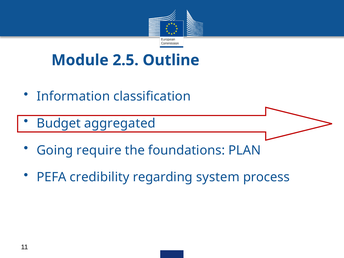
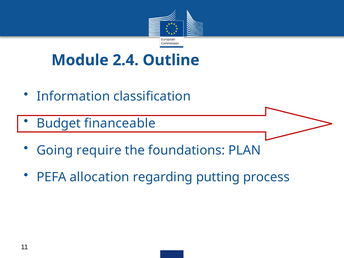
2.5: 2.5 -> 2.4
aggregated: aggregated -> financeable
credibility: credibility -> allocation
system: system -> putting
